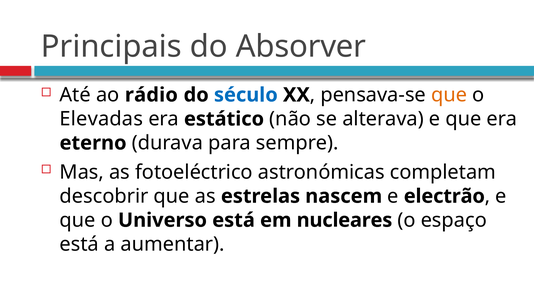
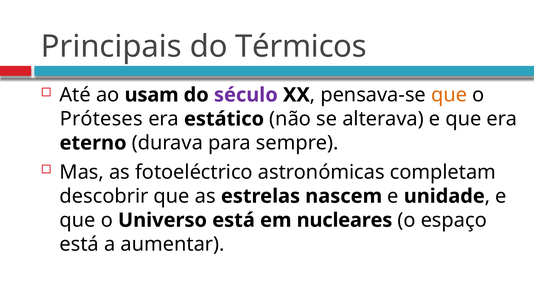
Absorver: Absorver -> Térmicos
rádio: rádio -> usam
século colour: blue -> purple
Elevadas: Elevadas -> Próteses
electrão: electrão -> unidade
